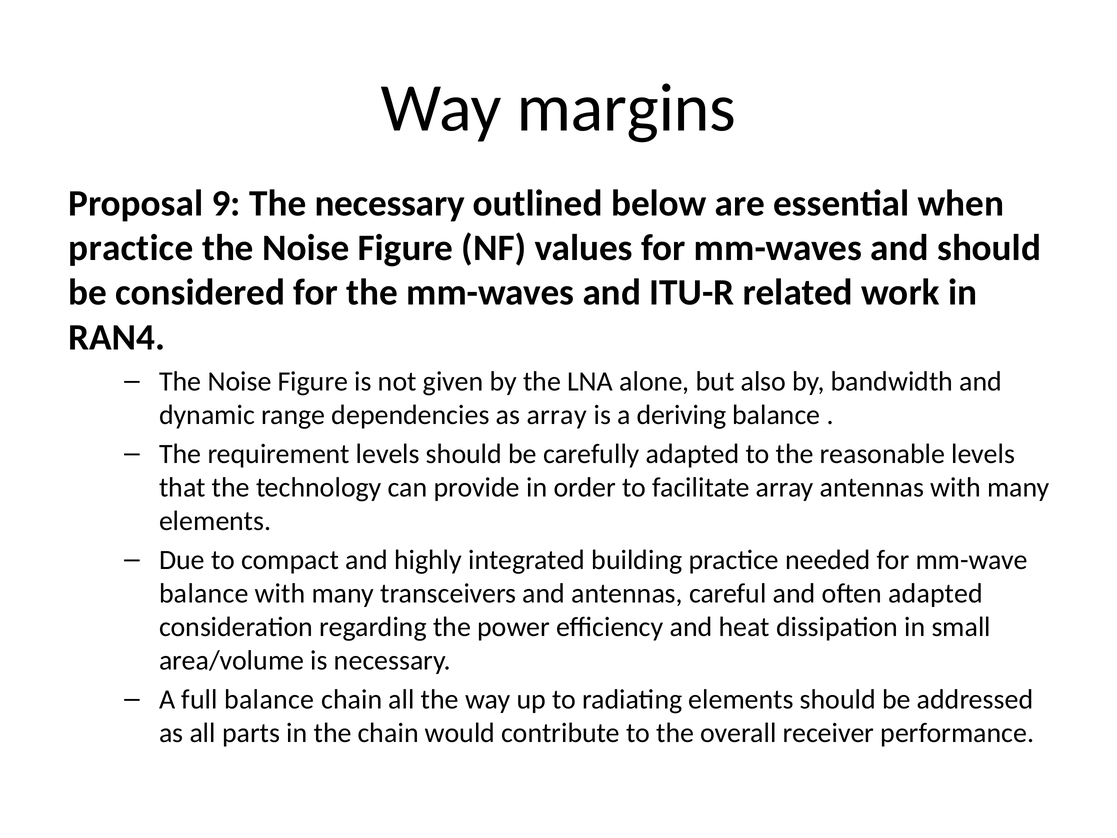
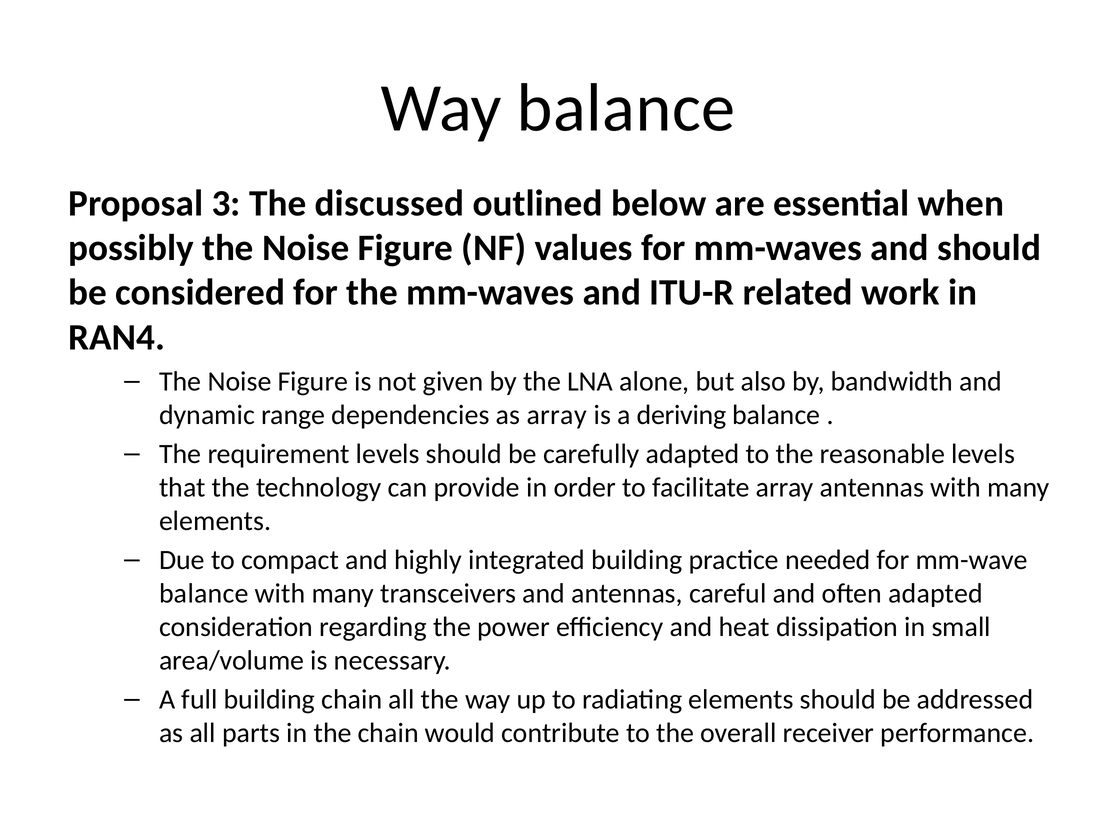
Way margins: margins -> balance
9: 9 -> 3
The necessary: necessary -> discussed
practice at (131, 248): practice -> possibly
full balance: balance -> building
